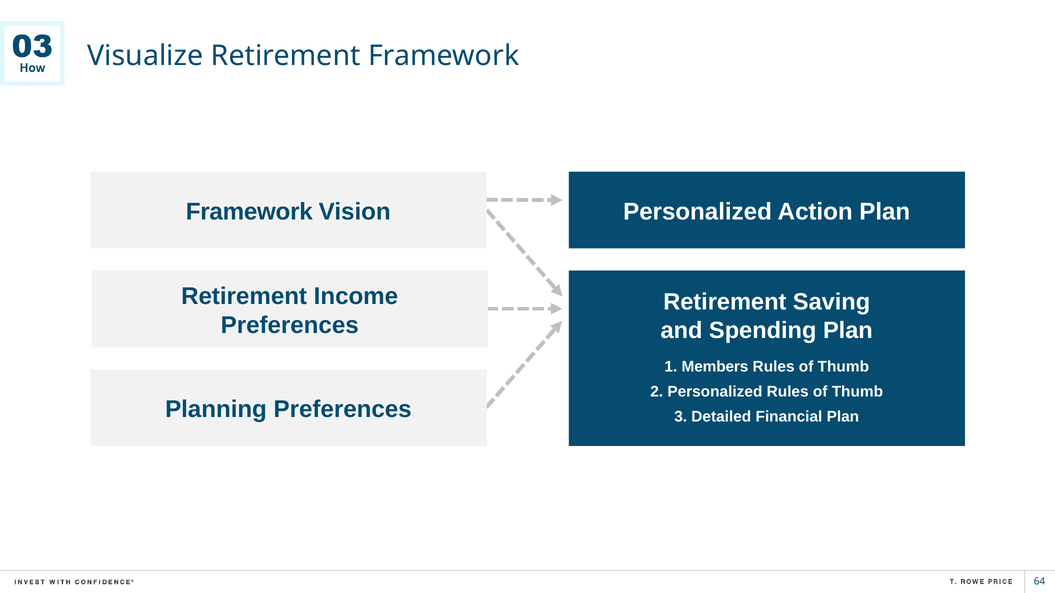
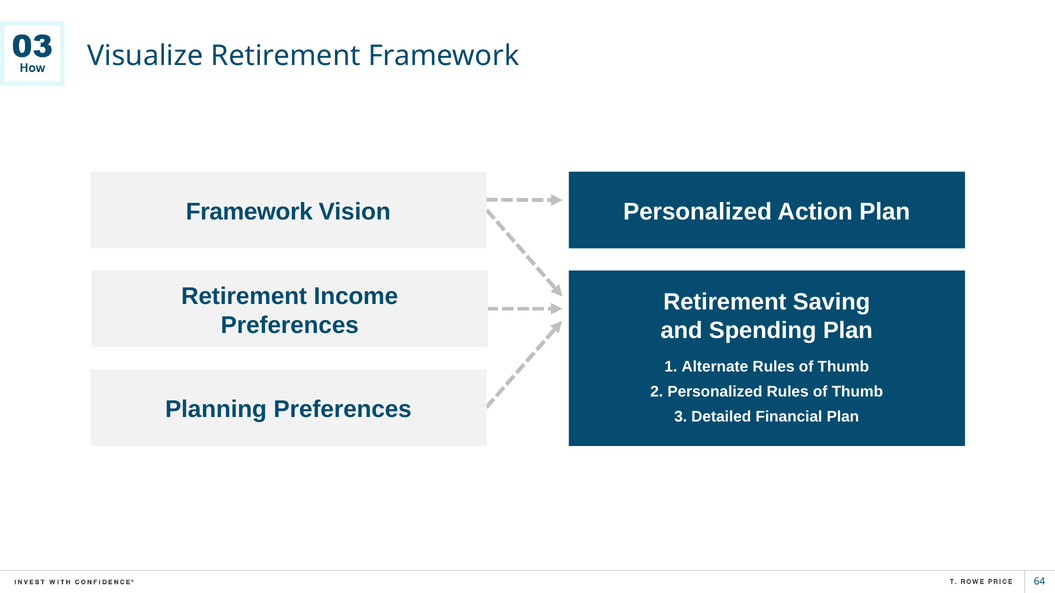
Members: Members -> Alternate
